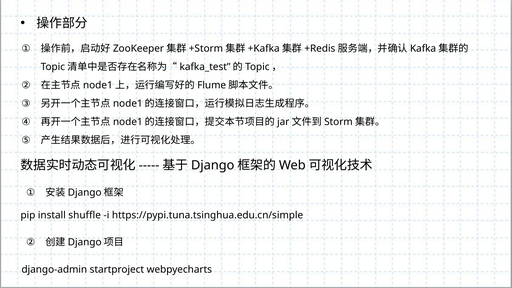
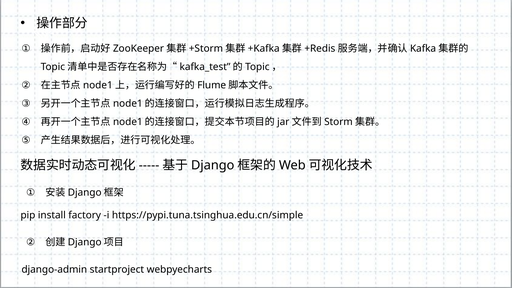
shuffle: shuffle -> factory
